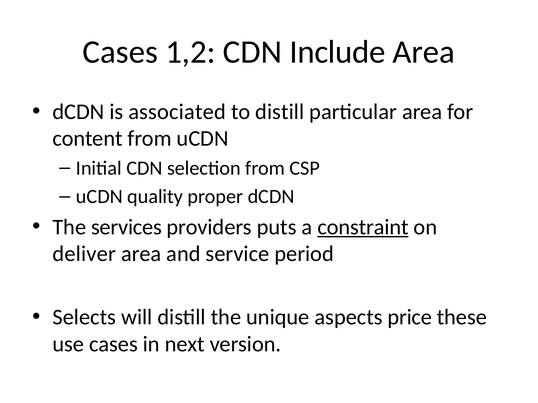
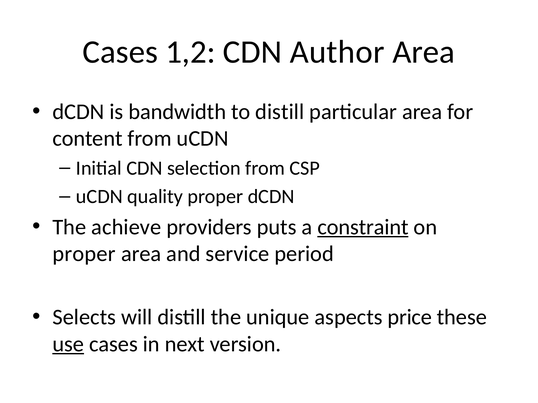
Include: Include -> Author
associated: associated -> bandwidth
services: services -> achieve
deliver at (84, 254): deliver -> proper
use underline: none -> present
